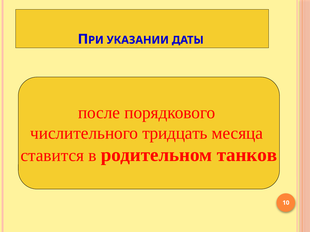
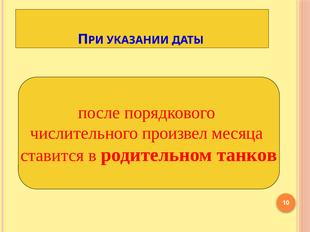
тридцать: тридцать -> произвел
